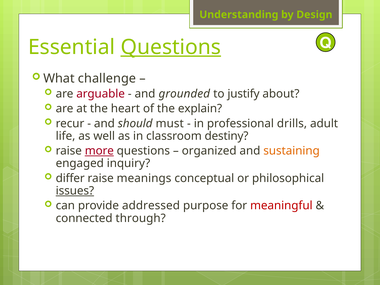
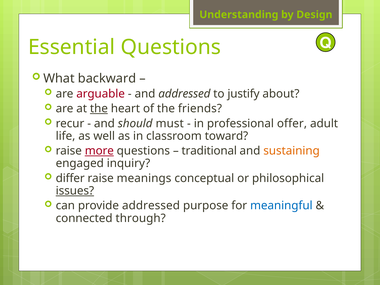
Questions at (171, 47) underline: present -> none
challenge: challenge -> backward
and grounded: grounded -> addressed
the at (99, 109) underline: none -> present
explain: explain -> friends
drills: drills -> offer
destiny: destiny -> toward
organized: organized -> traditional
meaningful colour: red -> blue
